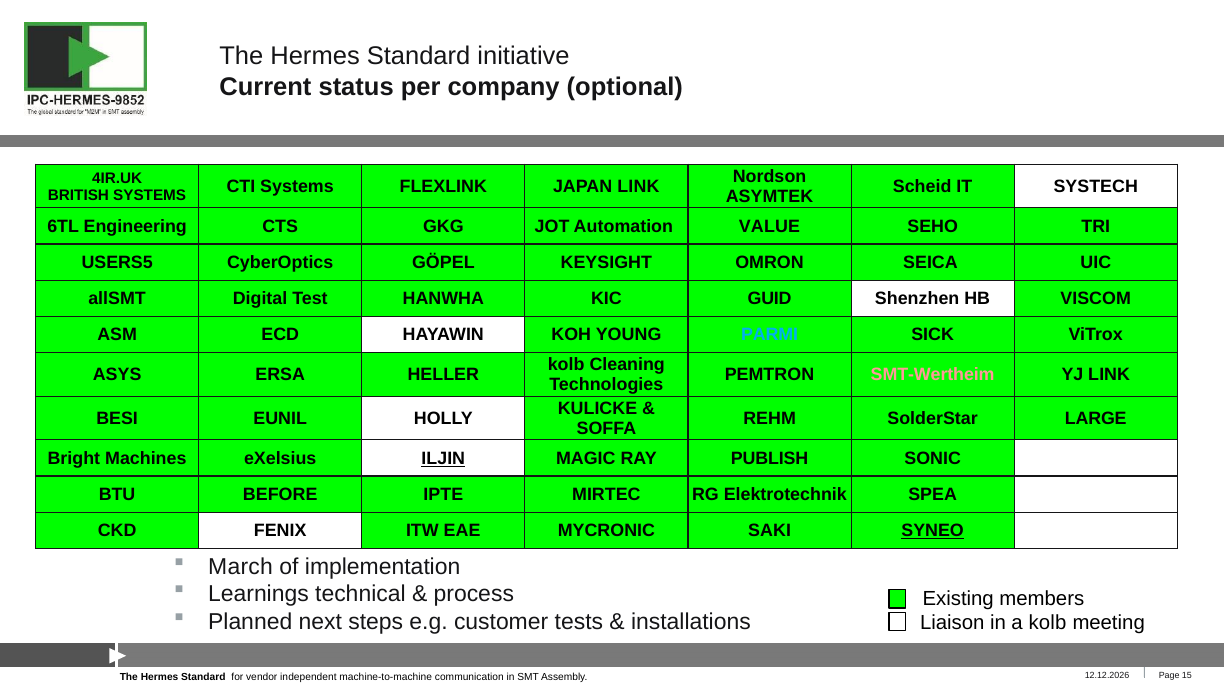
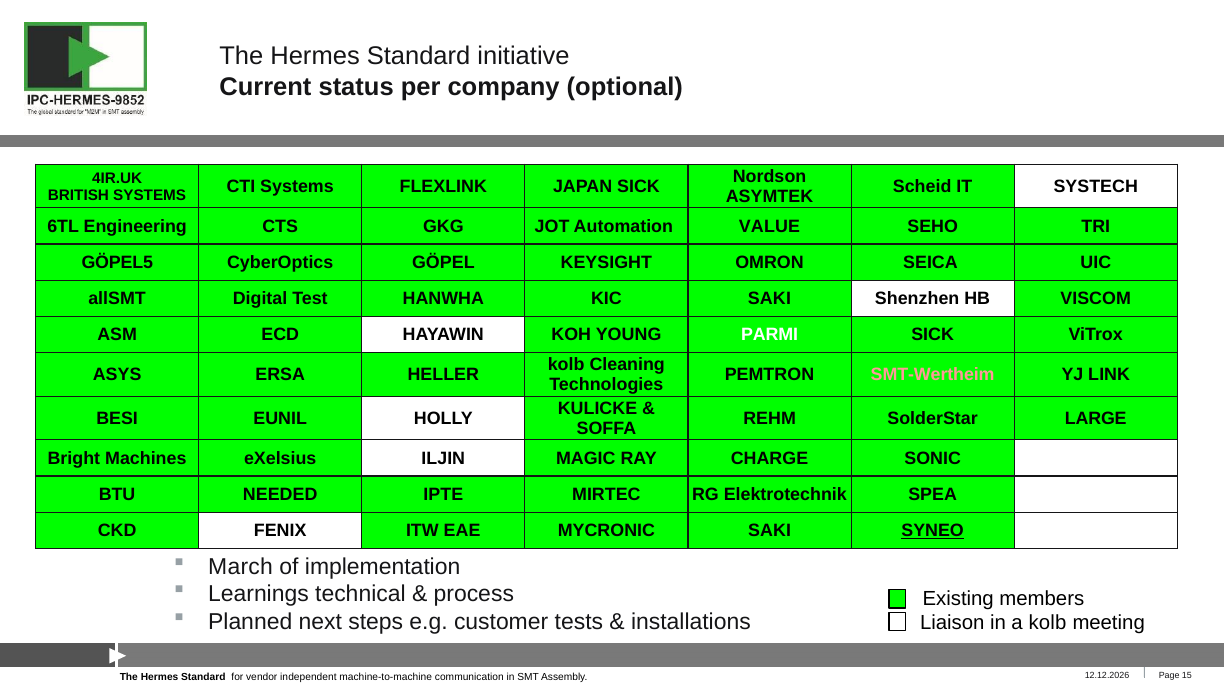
JAPAN LINK: LINK -> SICK
USERS5: USERS5 -> GÖPEL5
KIC GUID: GUID -> SAKI
PARMI colour: light blue -> white
ILJIN underline: present -> none
PUBLISH: PUBLISH -> CHARGE
BEFORE: BEFORE -> NEEDED
